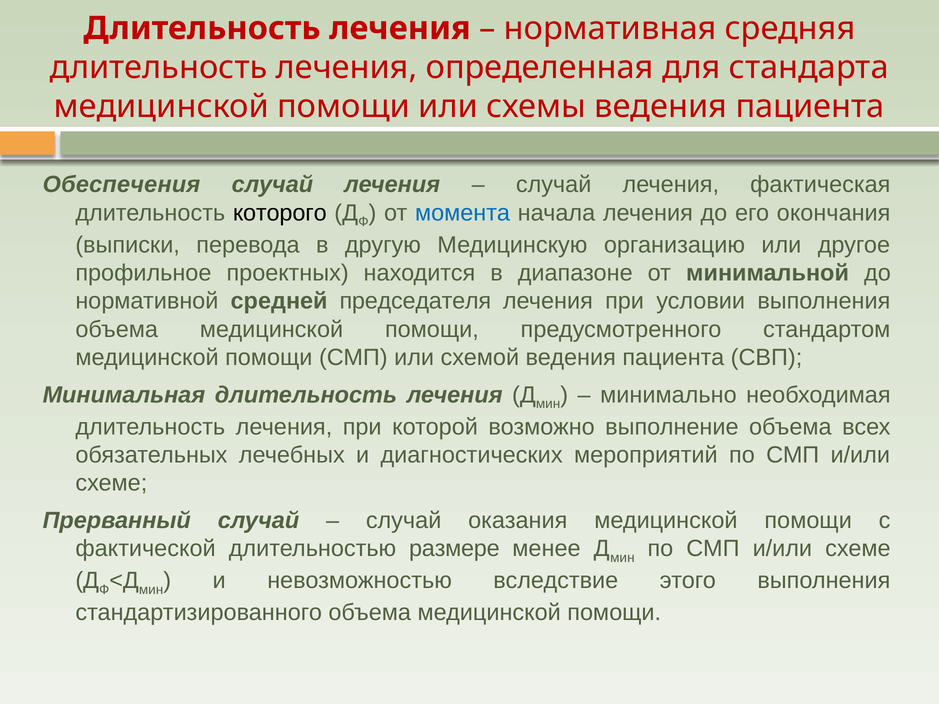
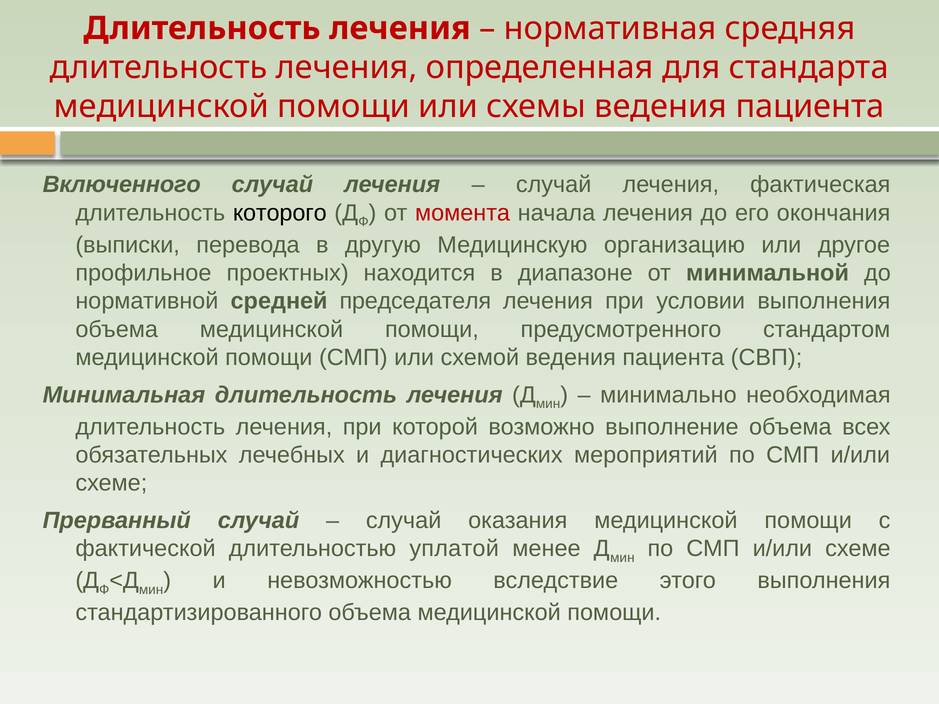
Обеспечения: Обеспечения -> Включенного
момента colour: blue -> red
размере: размере -> уплатой
